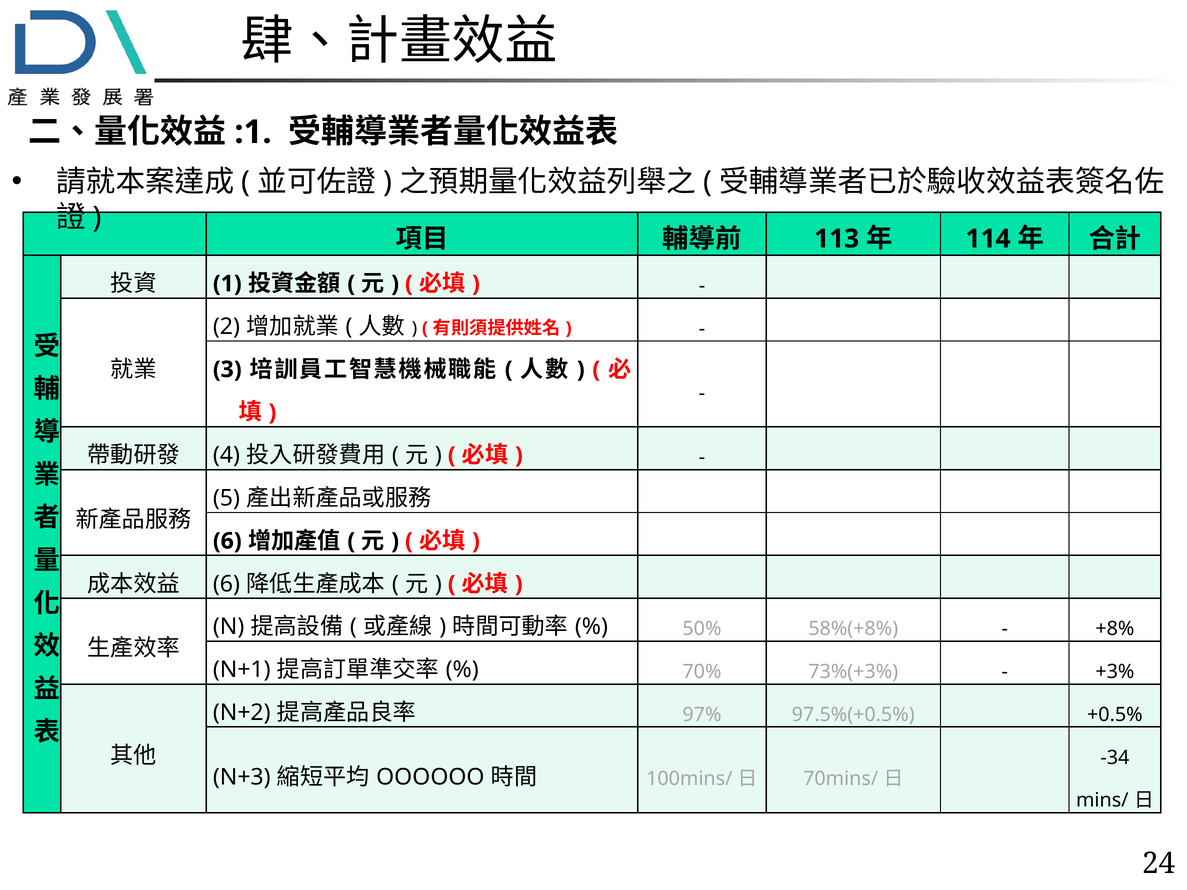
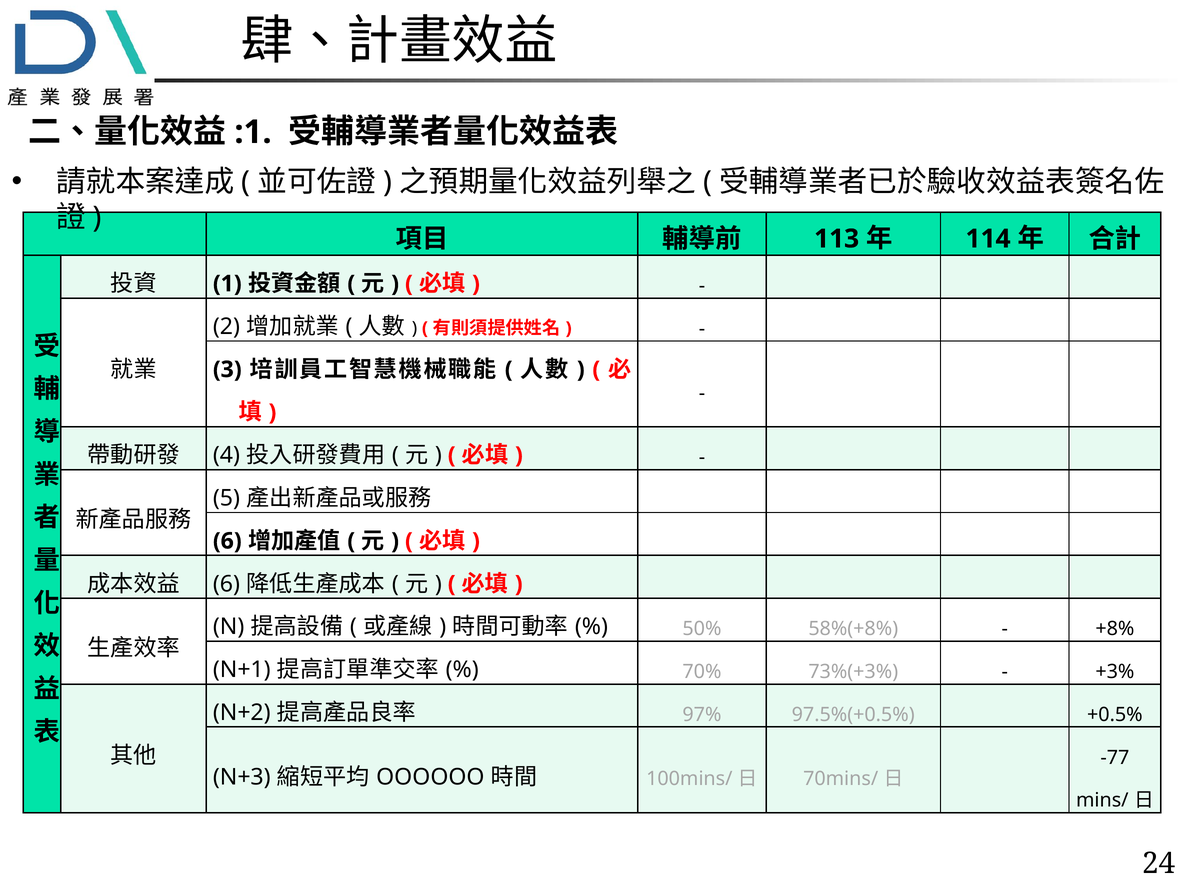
-34: -34 -> -77
